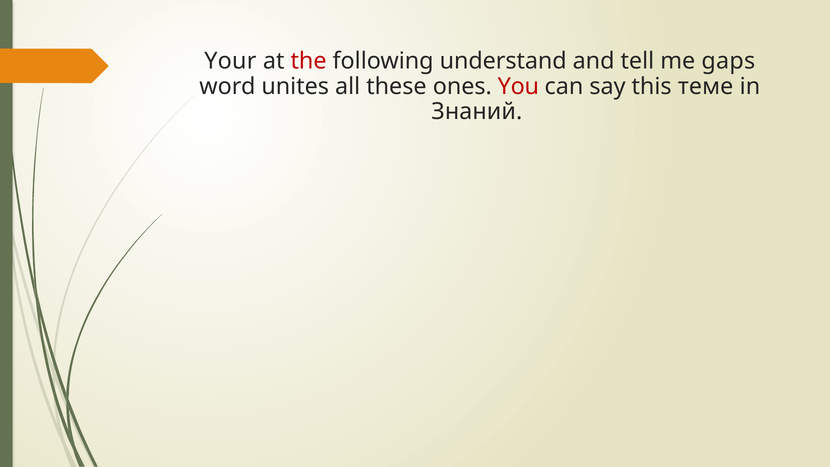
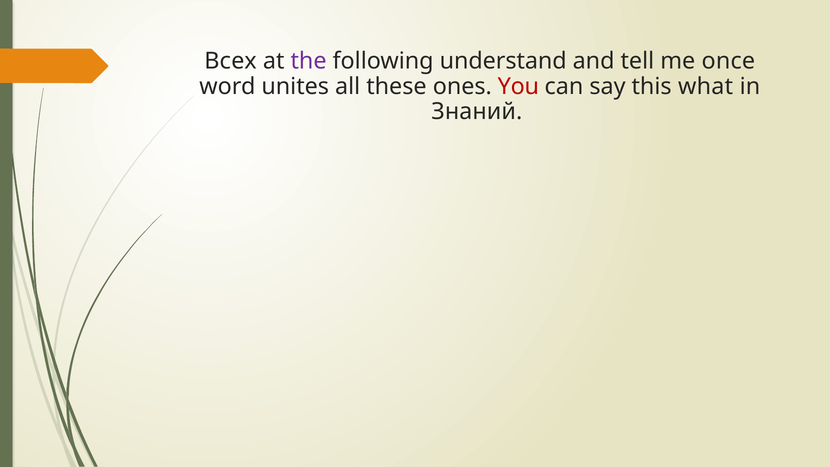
Your: Your -> Всех
the colour: red -> purple
gaps: gaps -> once
теме: теме -> what
